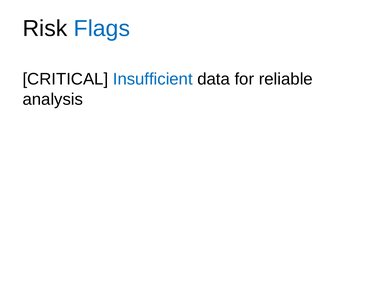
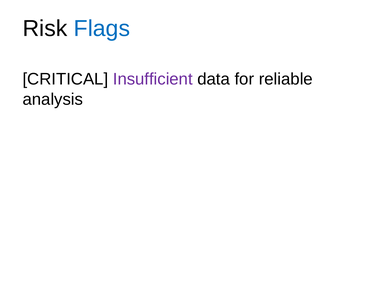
Insufficient colour: blue -> purple
